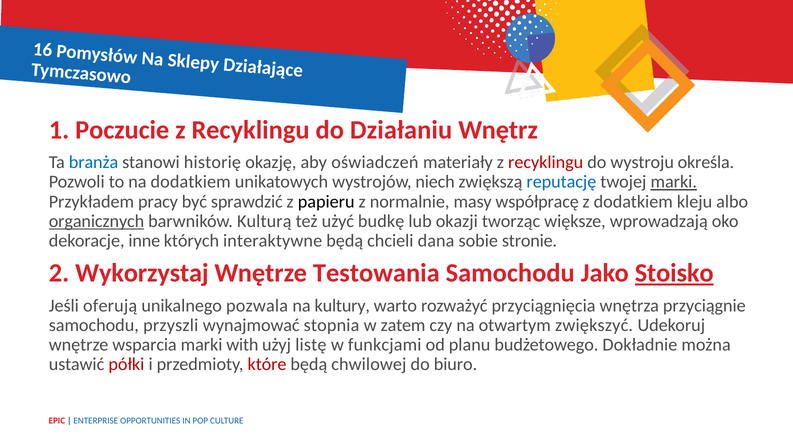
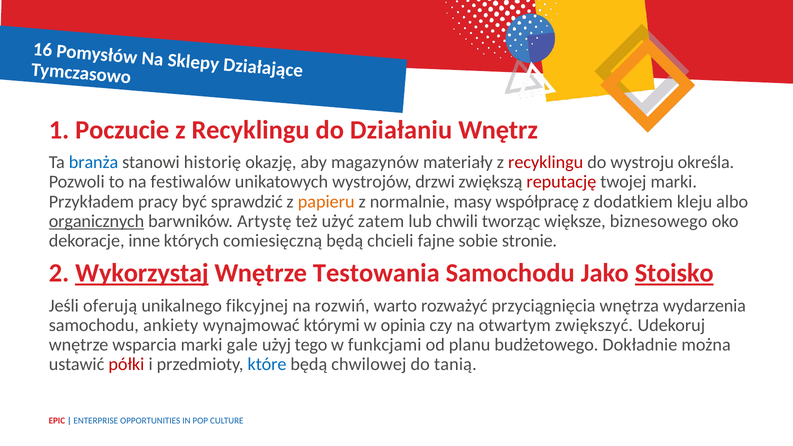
oświadczeń: oświadczeń -> magazynów
na dodatkiem: dodatkiem -> festiwalów
niech: niech -> drzwi
reputację colour: blue -> red
marki at (674, 182) underline: present -> none
papieru colour: black -> orange
Kulturą: Kulturą -> Artystę
budkę: budkę -> zatem
okazji: okazji -> chwili
wprowadzają: wprowadzają -> biznesowego
interaktywne: interaktywne -> comiesięczną
dana: dana -> fajne
Wykorzystaj underline: none -> present
pozwala: pozwala -> fikcyjnej
kultury: kultury -> rozwiń
przyciągnie: przyciągnie -> wydarzenia
przyszli: przyszli -> ankiety
stopnia: stopnia -> którymi
zatem: zatem -> opinia
with: with -> gale
listę: listę -> tego
które colour: red -> blue
biuro: biuro -> tanią
